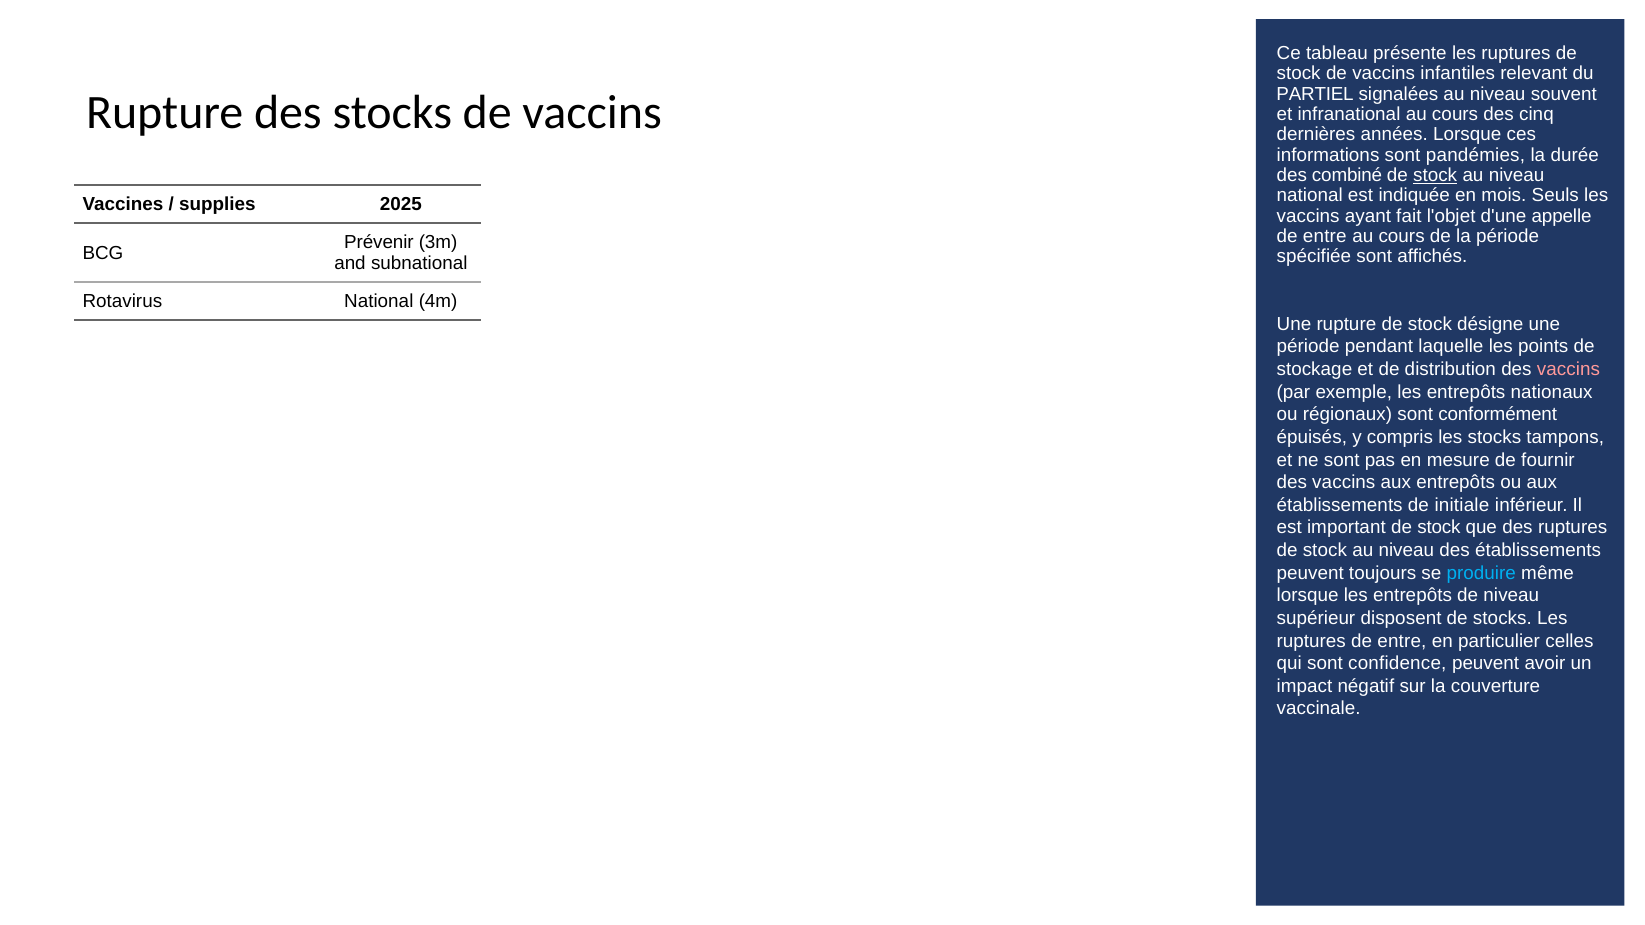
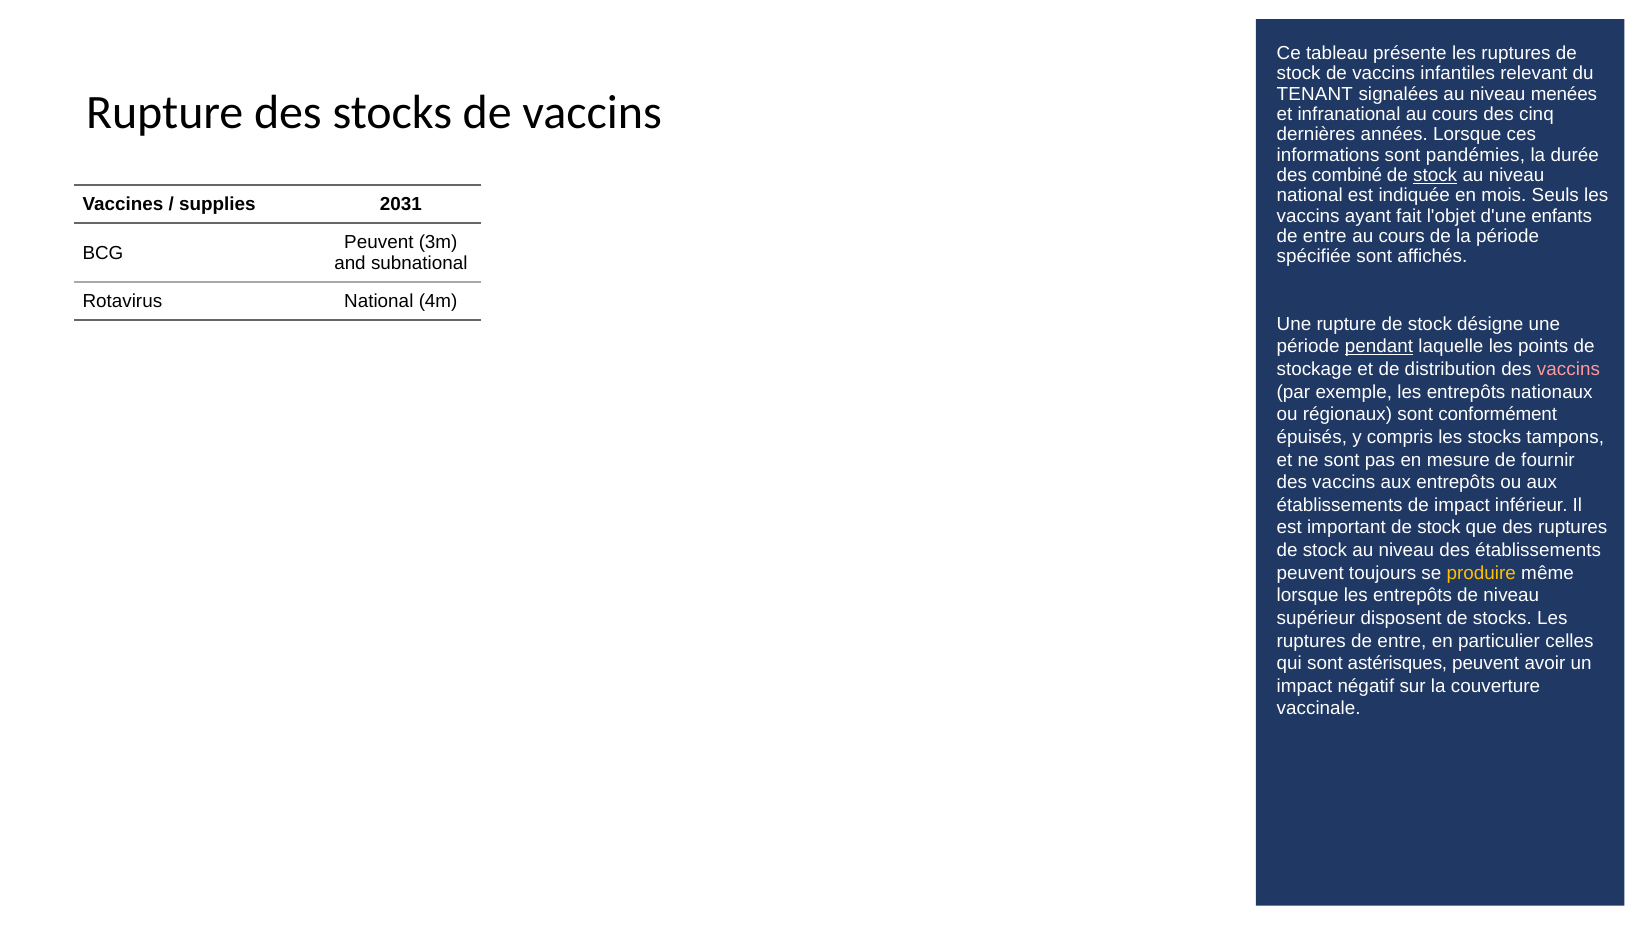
PARTIEL: PARTIEL -> TENANT
souvent: souvent -> menées
2025: 2025 -> 2031
appelle: appelle -> enfants
Prévenir at (379, 243): Prévenir -> Peuvent
pendant underline: none -> present
de initiale: initiale -> impact
produire colour: light blue -> yellow
confidence: confidence -> astérisques
